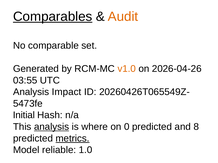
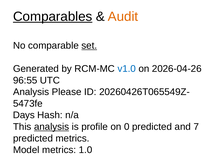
set underline: none -> present
v1.0 colour: orange -> blue
03:55: 03:55 -> 96:55
Impact: Impact -> Please
Initial: Initial -> Days
where: where -> profile
8: 8 -> 7
metrics at (73, 139) underline: present -> none
Model reliable: reliable -> metrics
